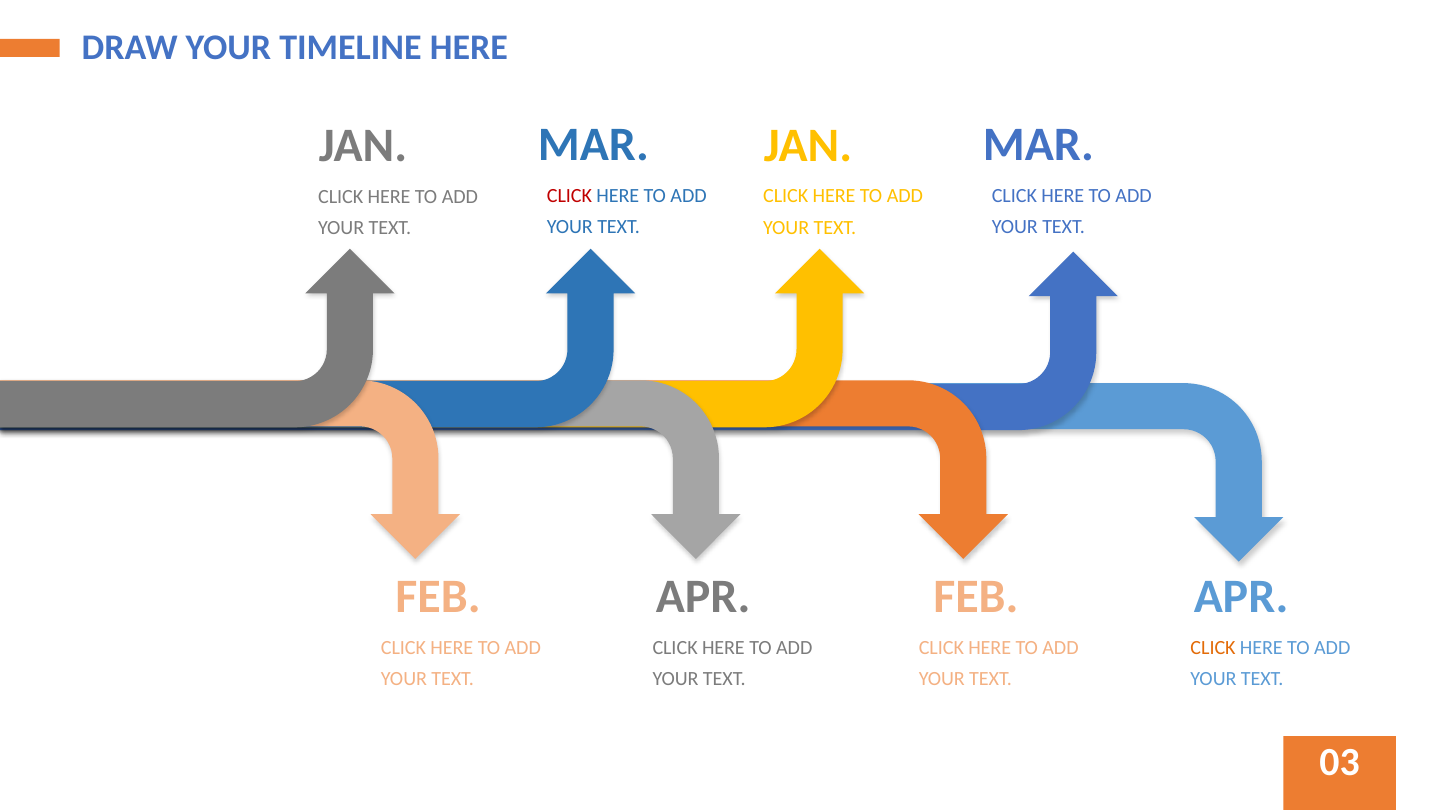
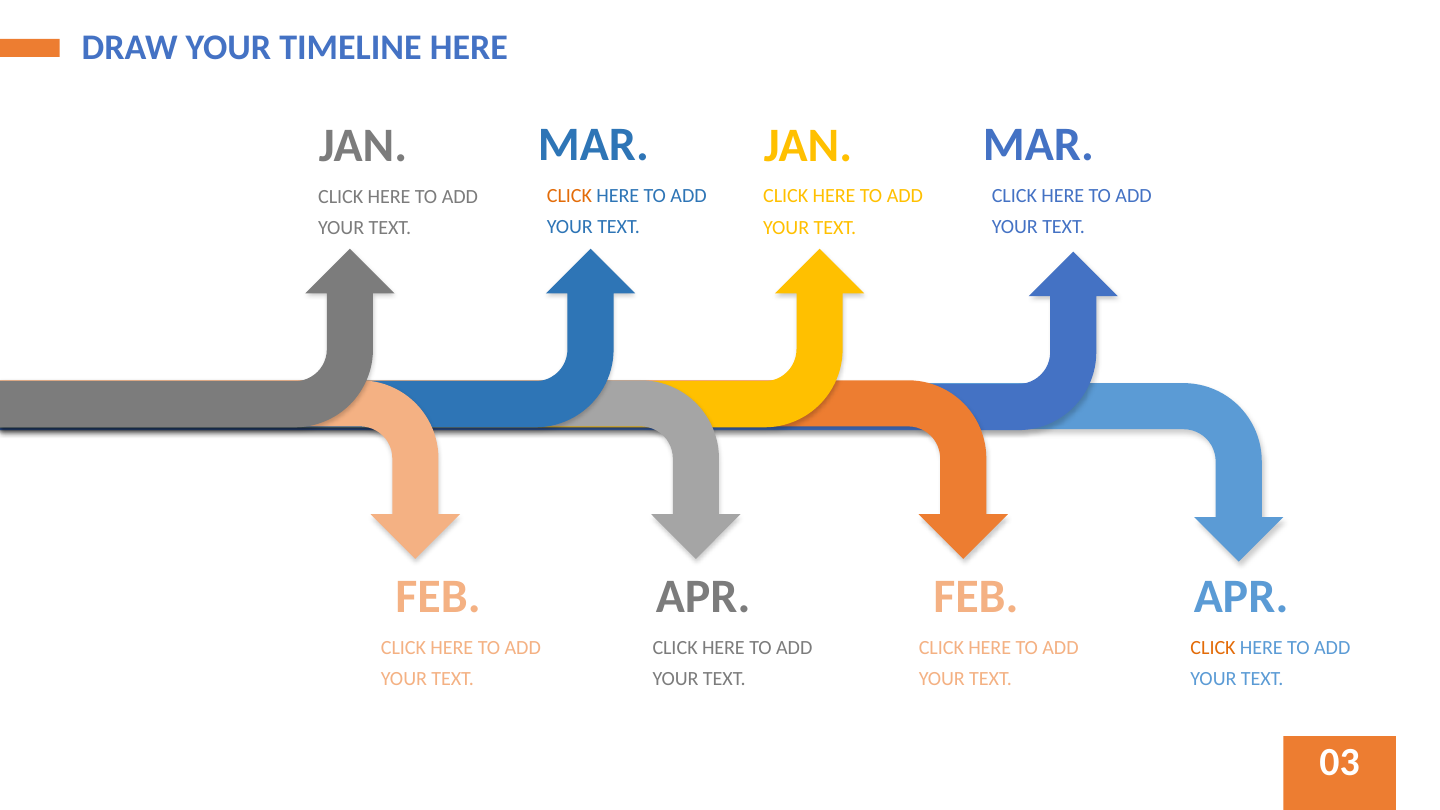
CLICK at (569, 196) colour: red -> orange
